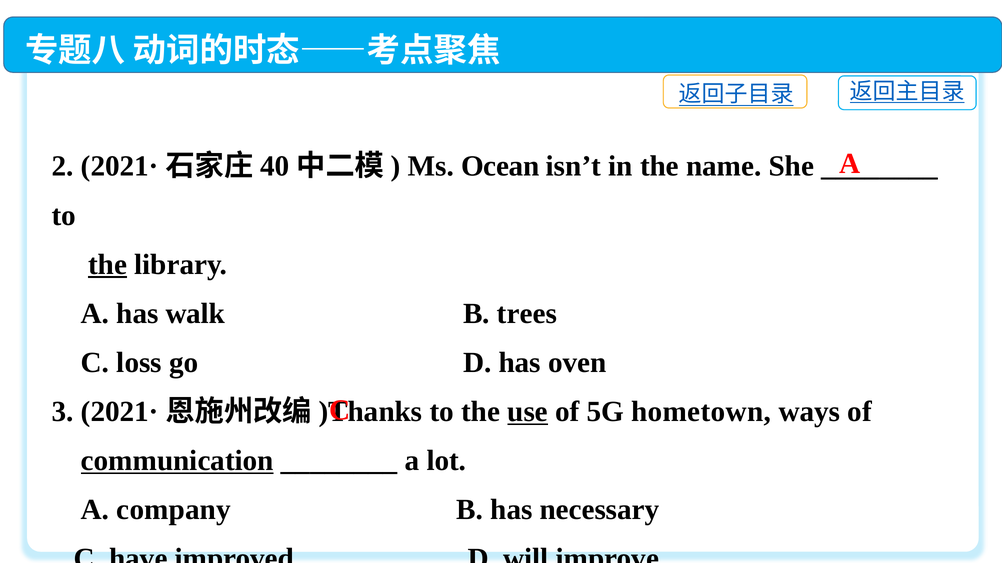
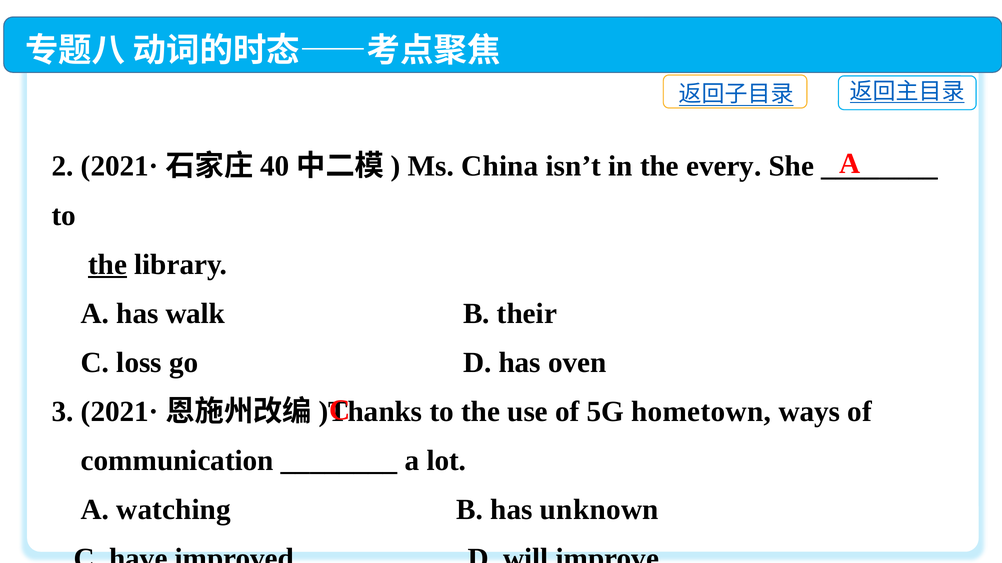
Ocean: Ocean -> China
name: name -> every
trees: trees -> their
use underline: present -> none
communication underline: present -> none
company: company -> watching
necessary: necessary -> unknown
